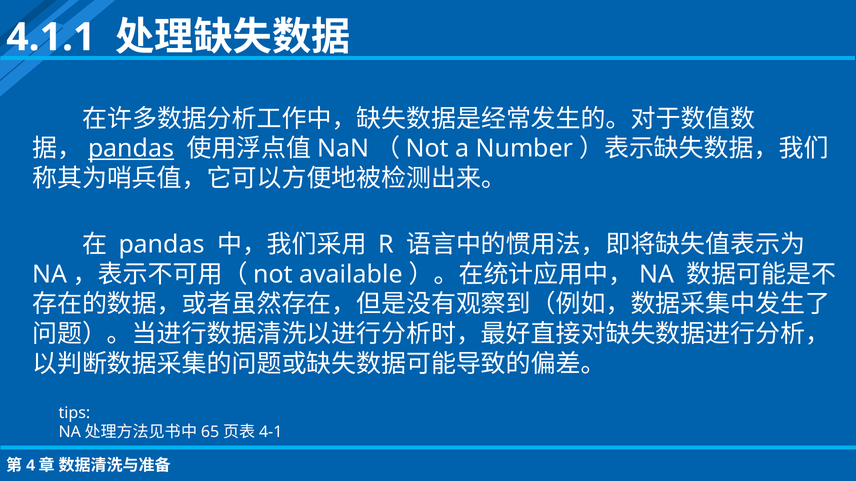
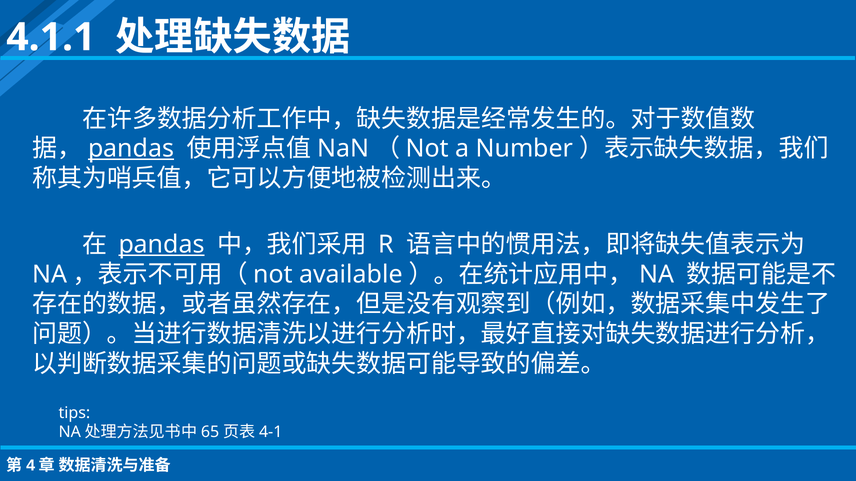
pandas at (162, 245) underline: none -> present
